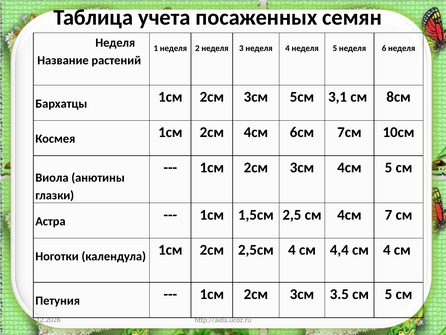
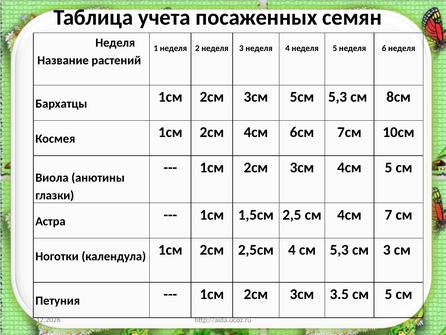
5см 3,1: 3,1 -> 5,3
см 4,4: 4,4 -> 5,3
см 4: 4 -> 3
